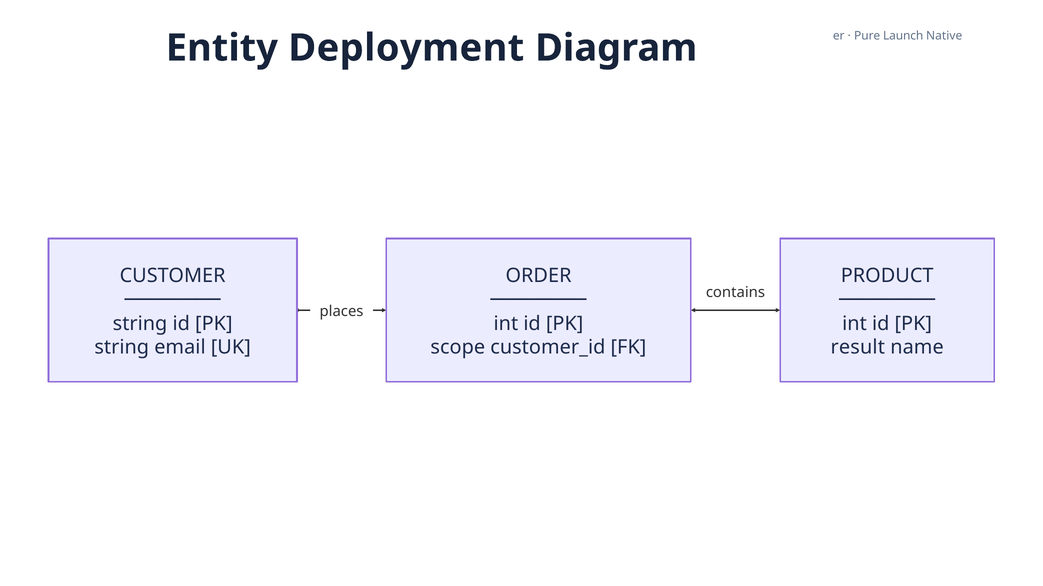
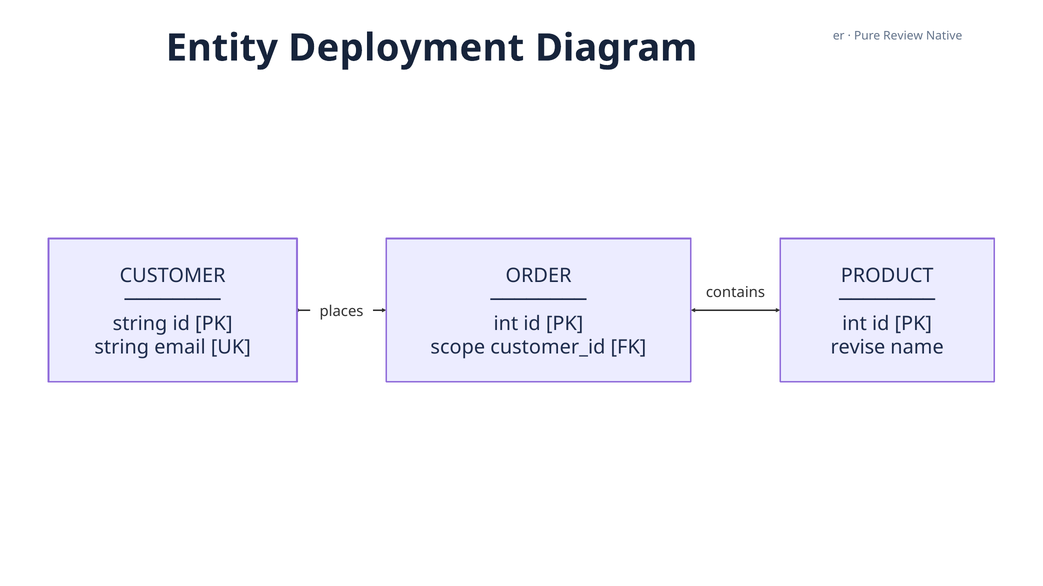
Launch: Launch -> Review
result: result -> revise
